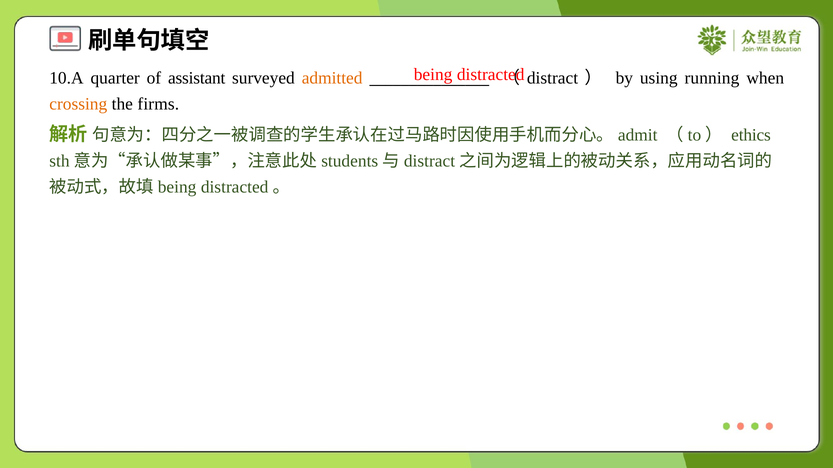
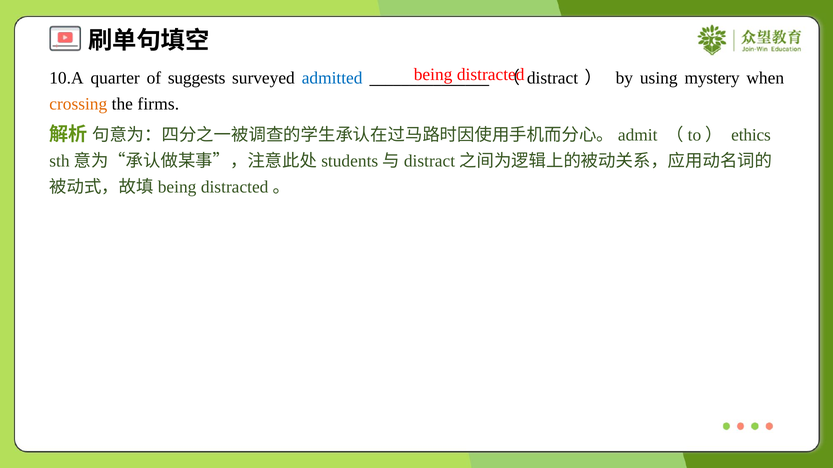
assistant: assistant -> suggests
admitted colour: orange -> blue
running: running -> mystery
